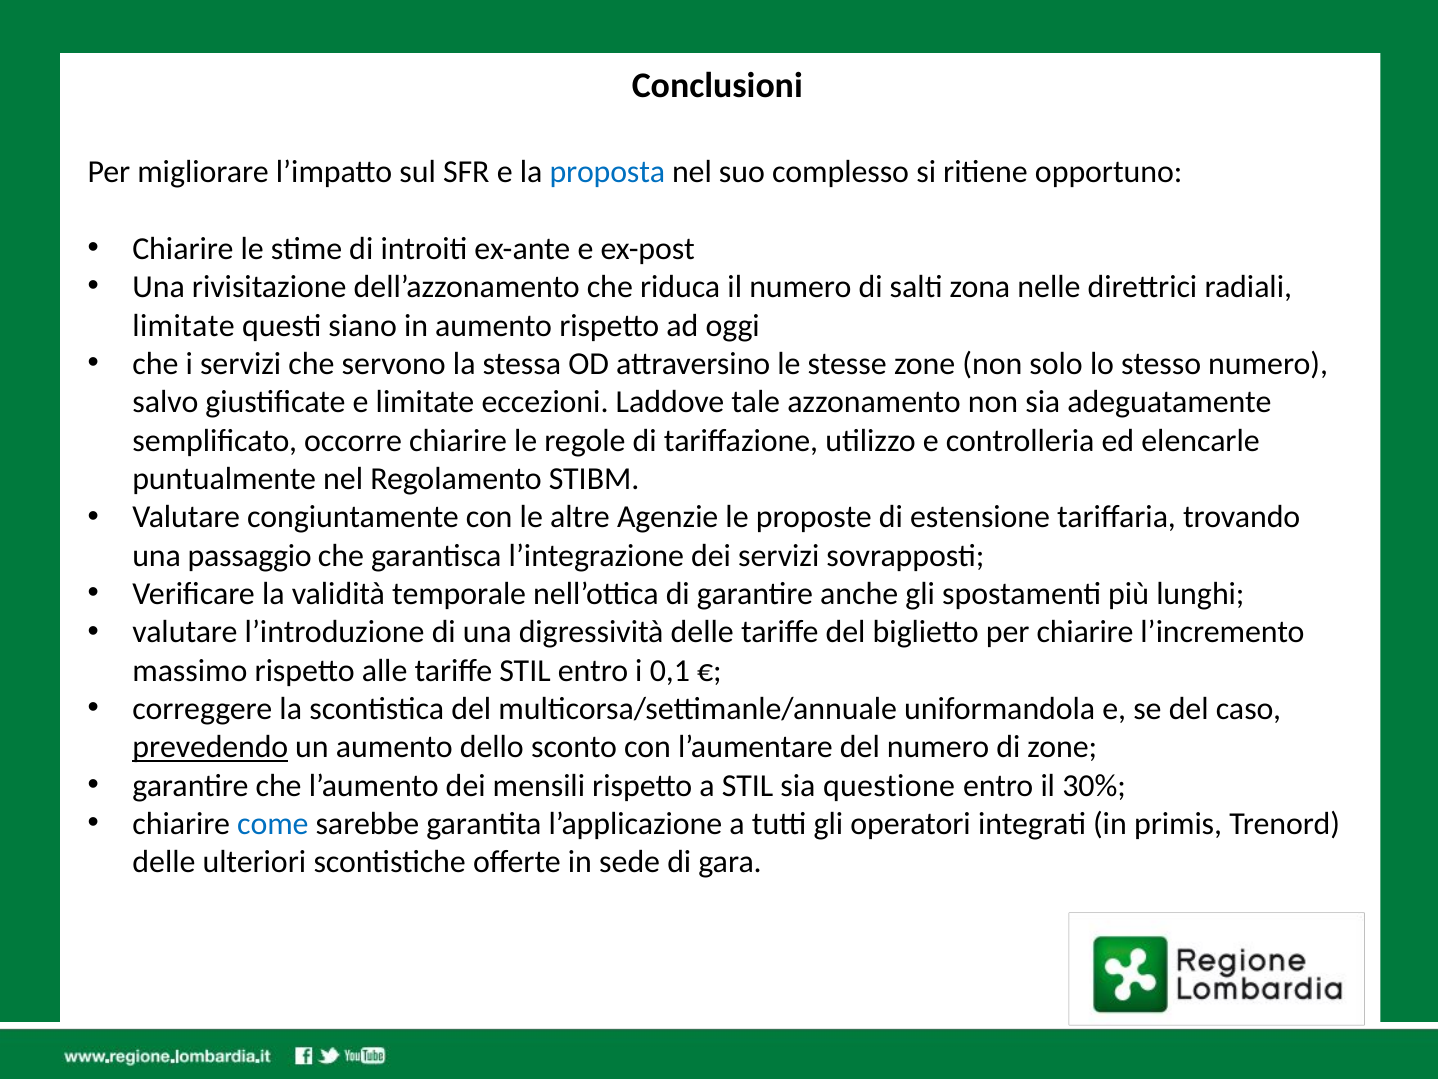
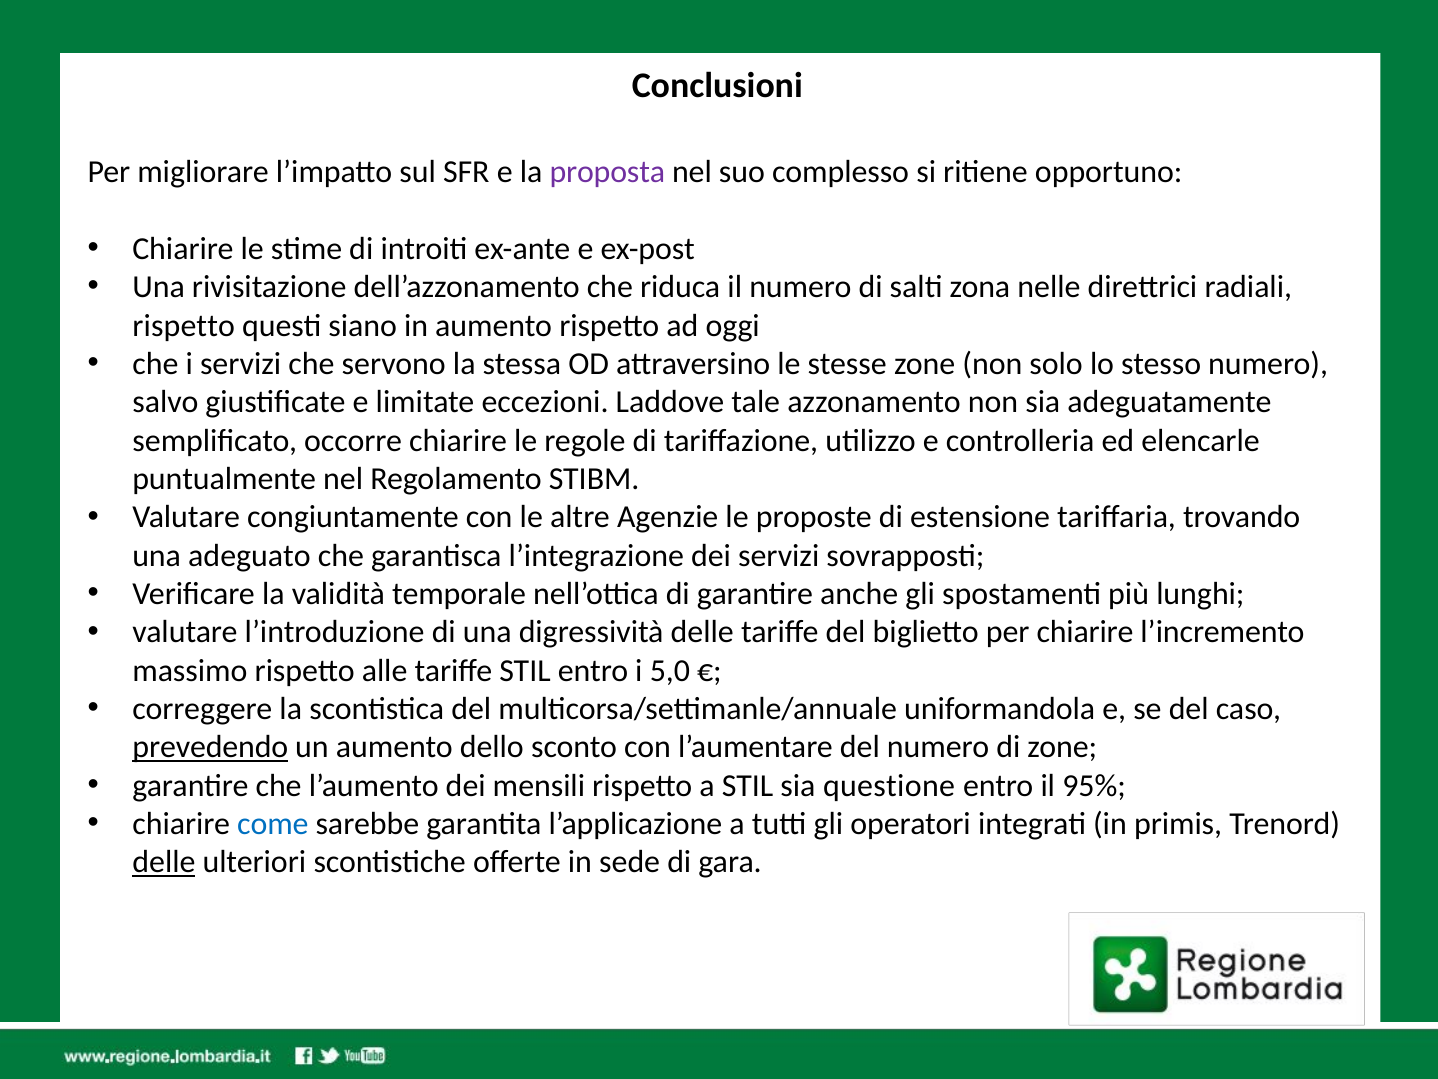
proposta colour: blue -> purple
limitate at (184, 325): limitate -> rispetto
passaggio: passaggio -> adeguato
0,1: 0,1 -> 5,0
30%: 30% -> 95%
delle at (164, 862) underline: none -> present
